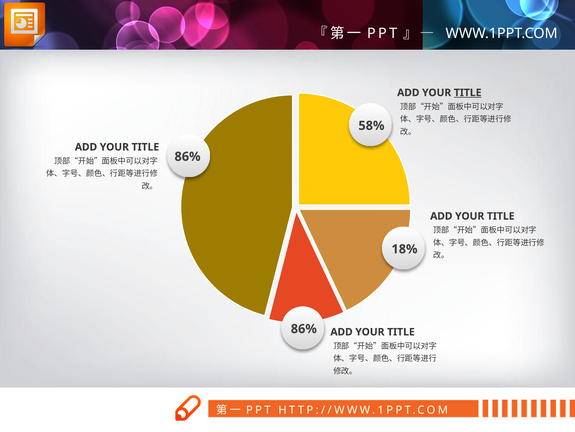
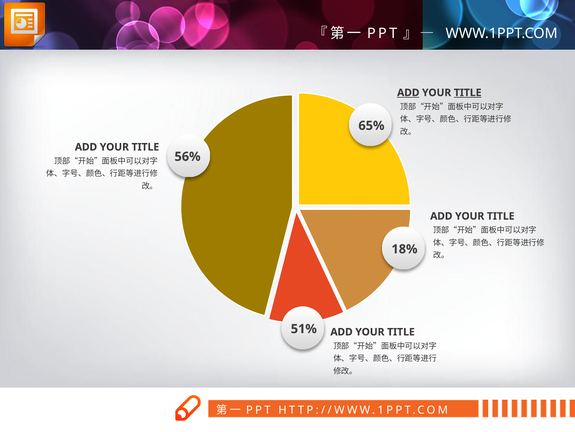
ADD at (408, 93) underline: none -> present
58%: 58% -> 65%
86% at (188, 156): 86% -> 56%
86% at (304, 328): 86% -> 51%
